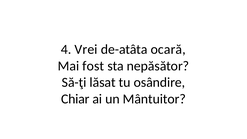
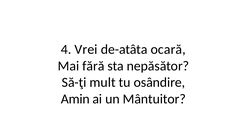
fost: fost -> fără
lăsat: lăsat -> mult
Chiar: Chiar -> Amin
